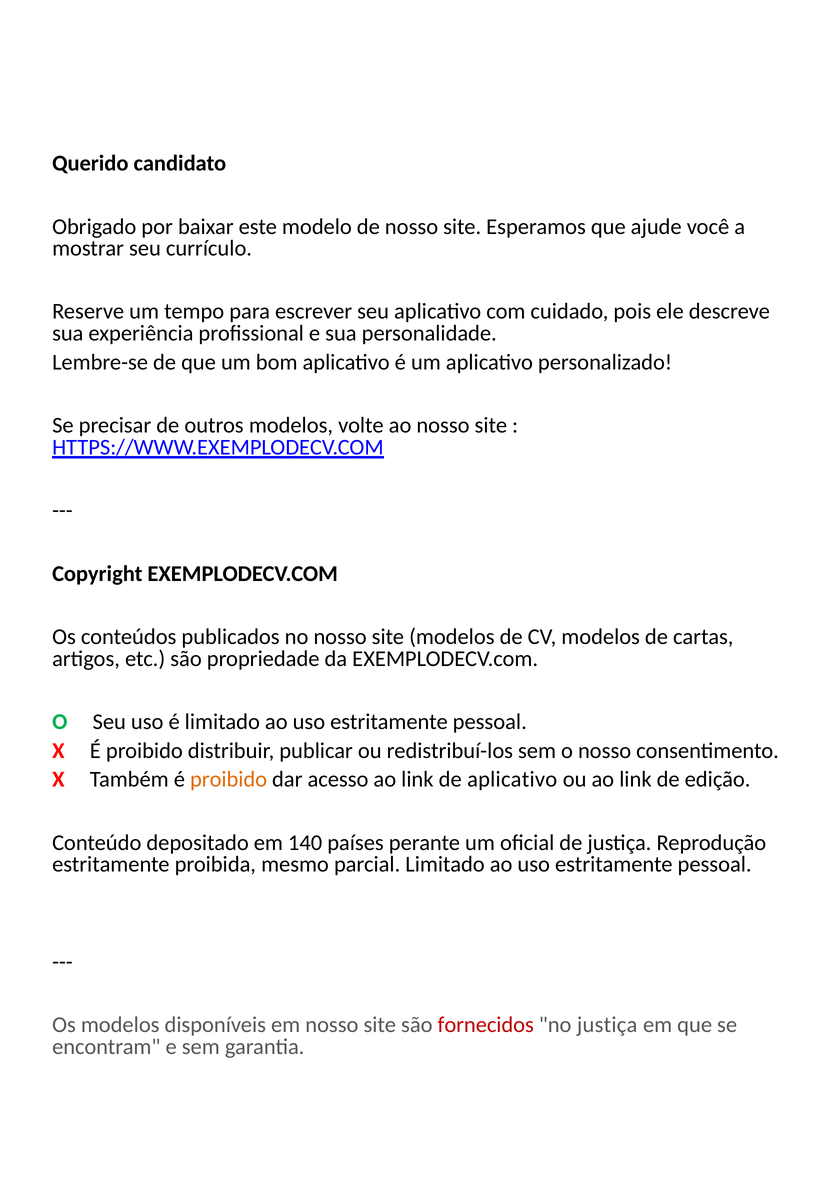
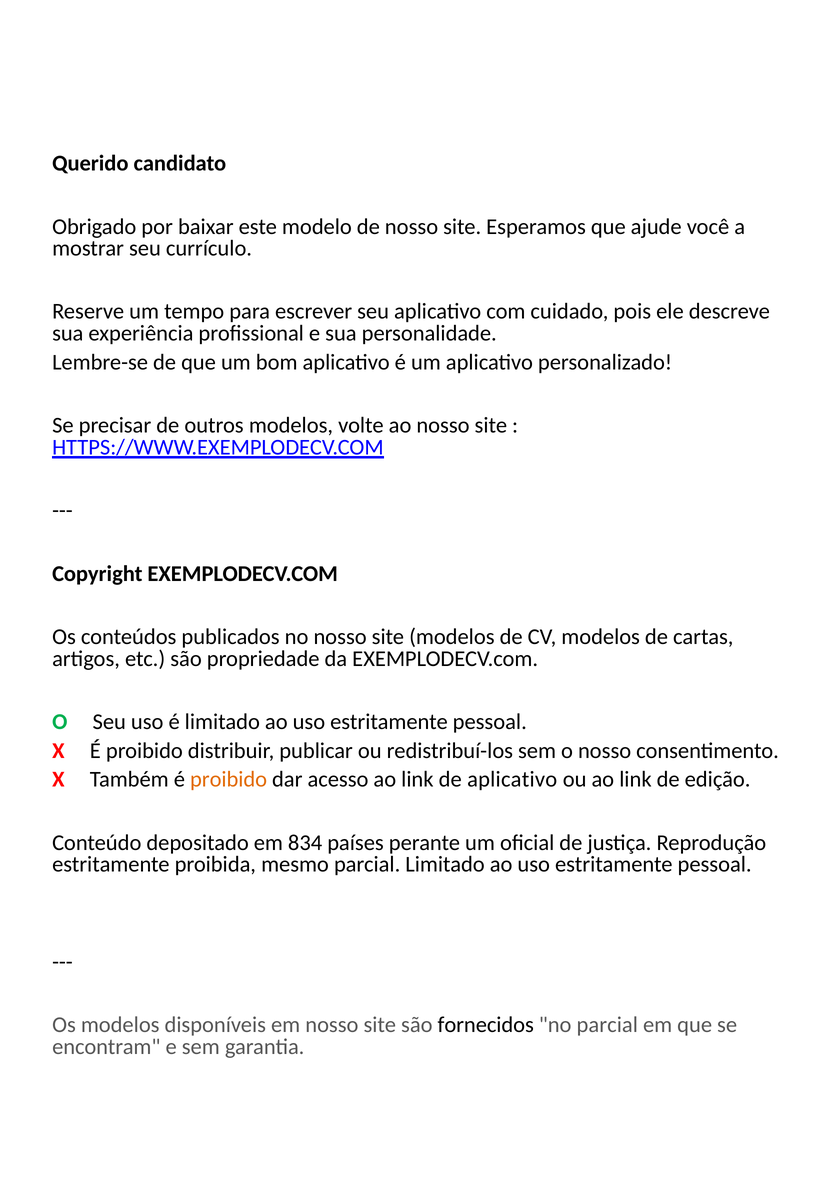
140: 140 -> 834
fornecidos colour: red -> black
no justiça: justiça -> parcial
